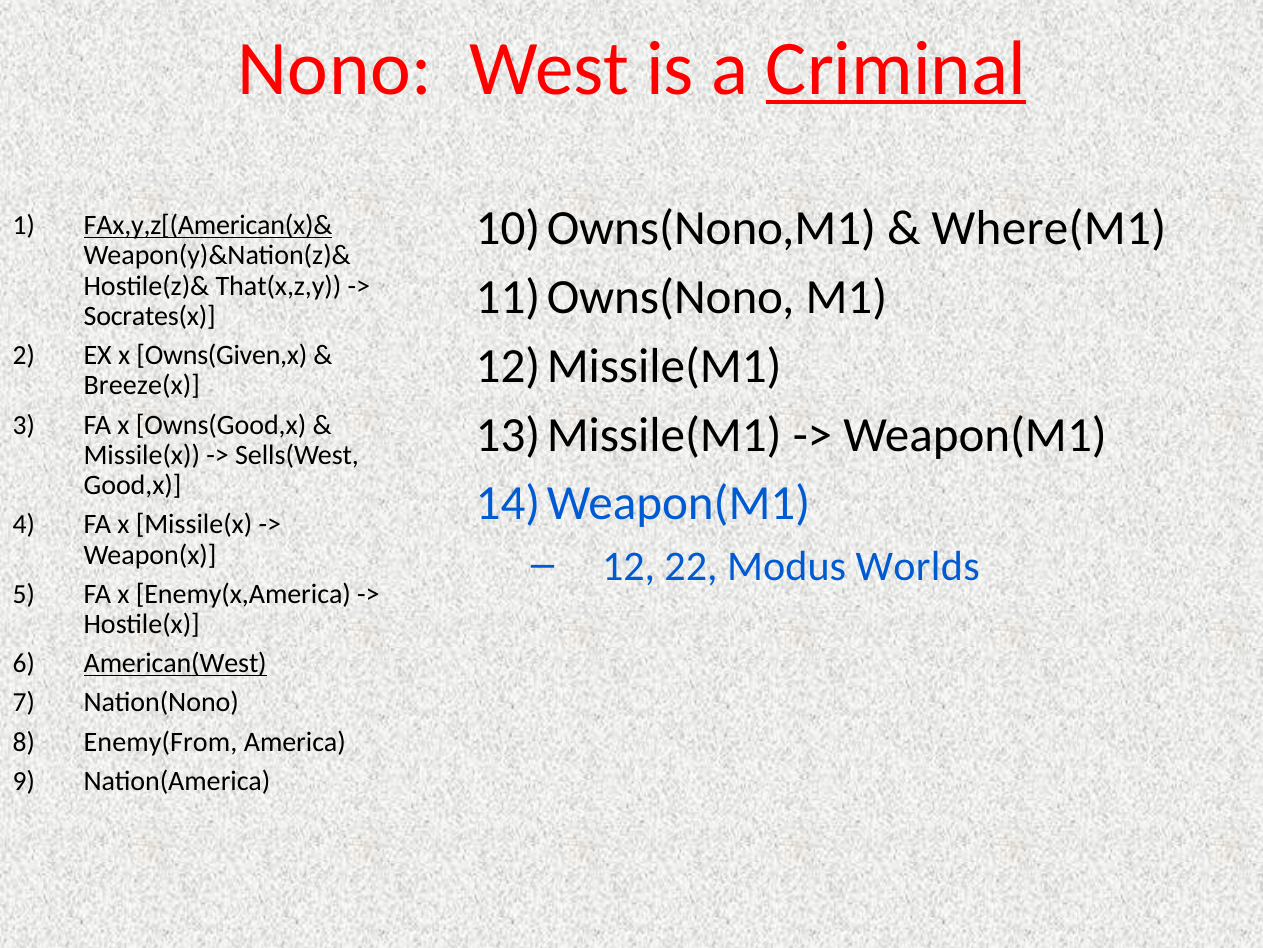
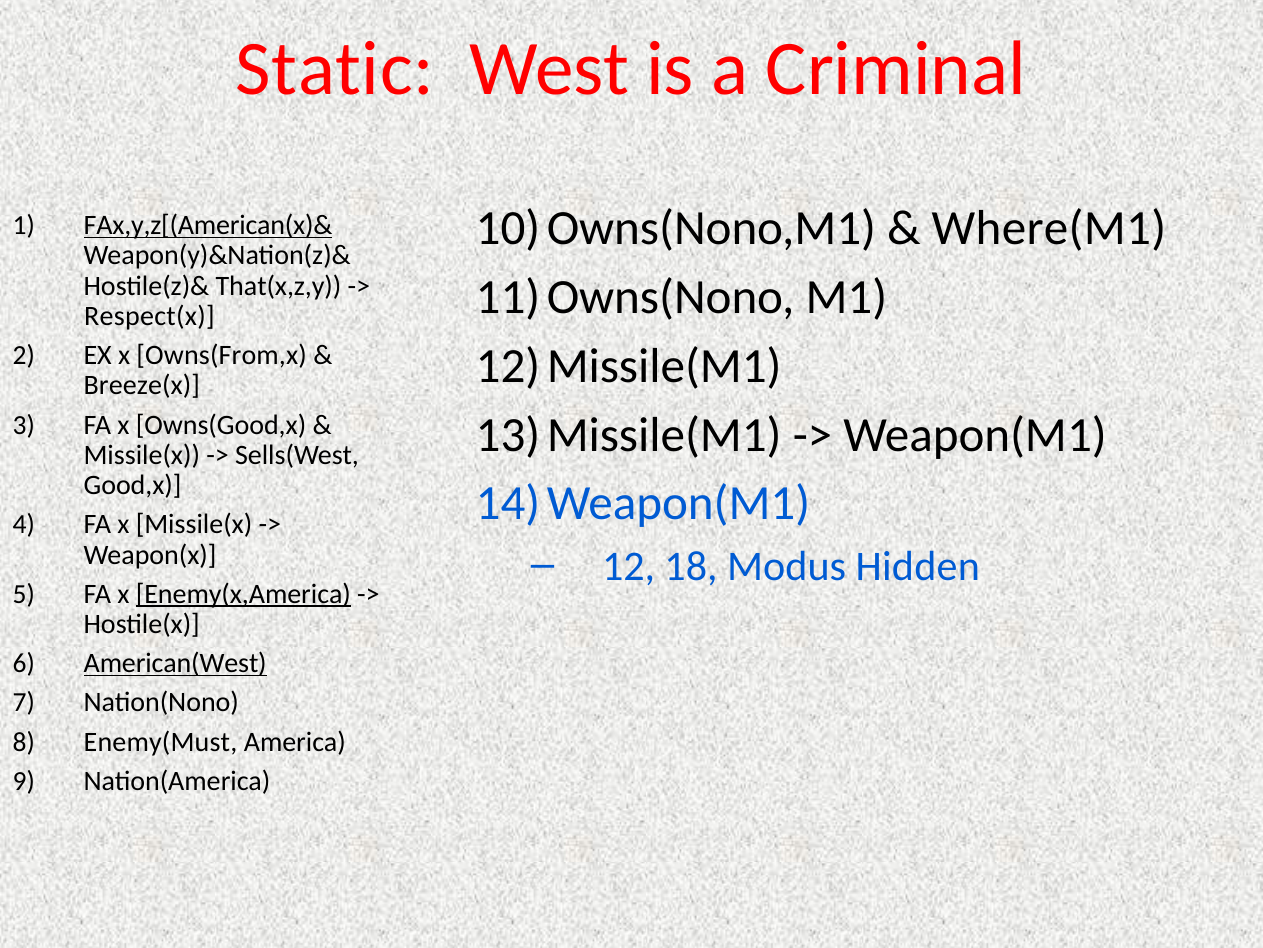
Nono: Nono -> Static
Criminal underline: present -> none
Socrates(x: Socrates(x -> Respect(x
Owns(Given,x: Owns(Given,x -> Owns(From,x
22: 22 -> 18
Worlds: Worlds -> Hidden
Enemy(x,America underline: none -> present
Enemy(From: Enemy(From -> Enemy(Must
